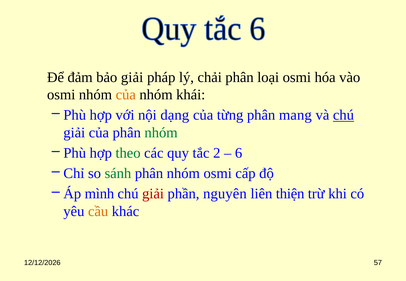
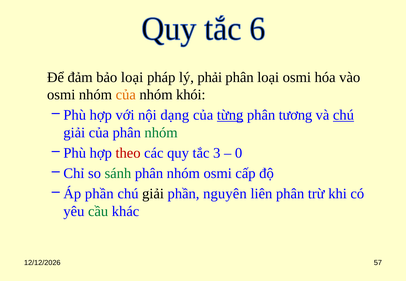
bảo giải: giải -> loại
chải: chải -> phải
khái: khái -> khói
từng underline: none -> present
mang: mang -> tương
theo colour: green -> red
2: 2 -> 3
6: 6 -> 0
Áp mình: mình -> phần
giải at (153, 194) colour: red -> black
liên thiện: thiện -> phân
cầu colour: orange -> green
